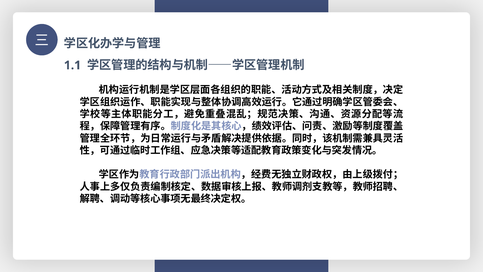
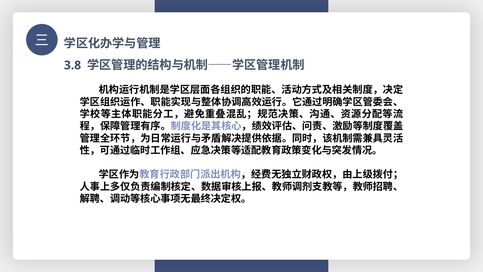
1.1: 1.1 -> 3.8
